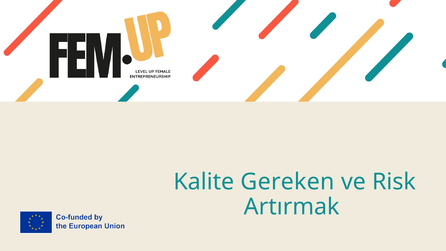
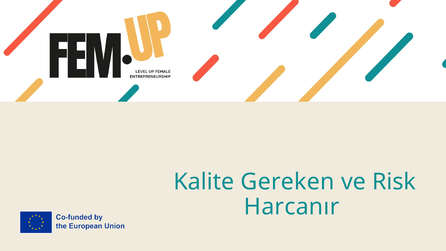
Artırmak: Artırmak -> Harcanır
